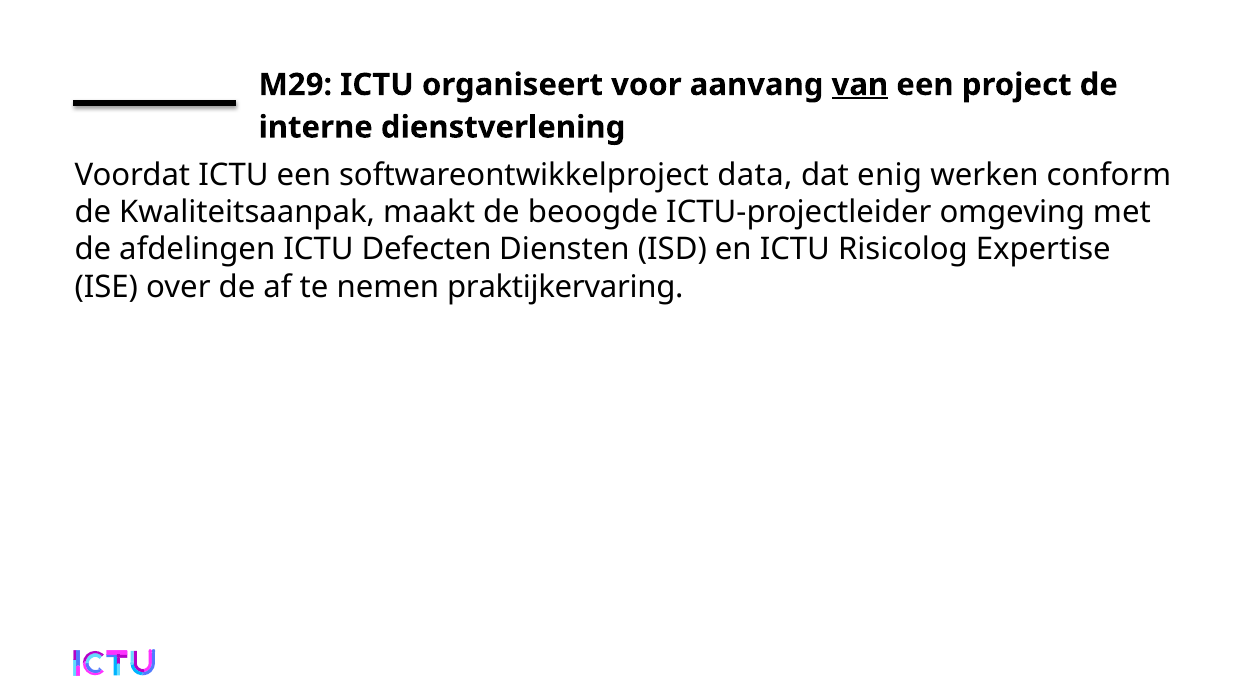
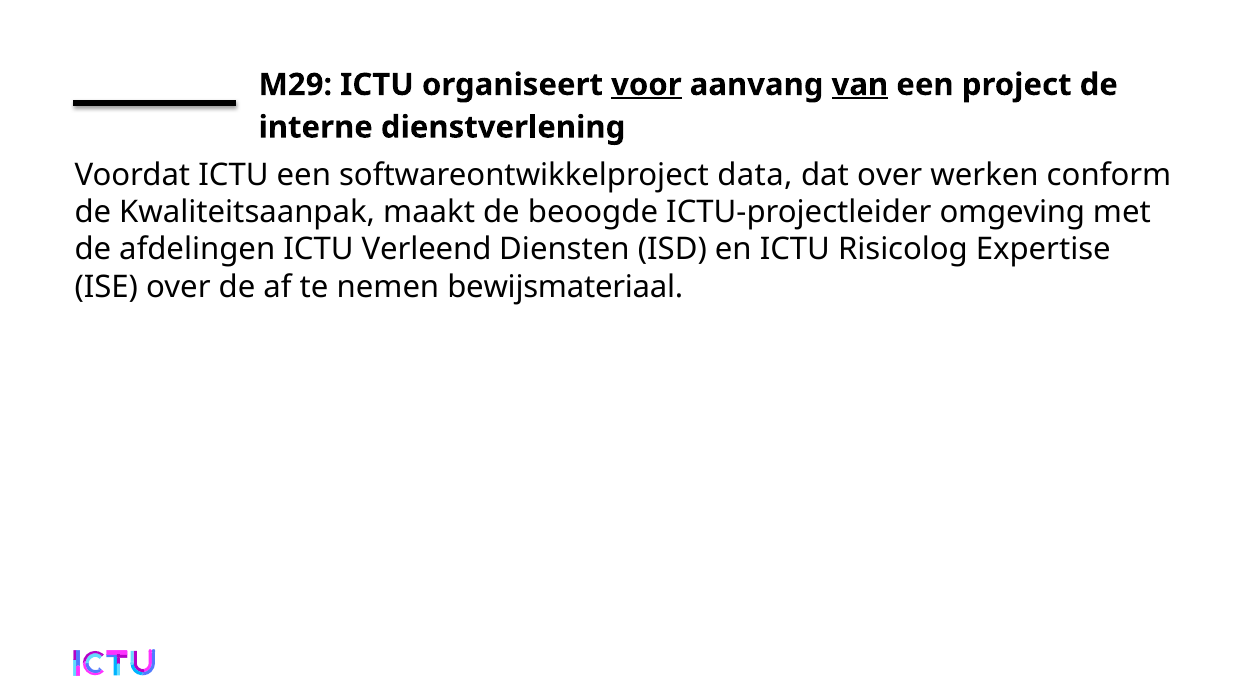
voor underline: none -> present
dat enig: enig -> over
Defecten: Defecten -> Verleend
praktijkervaring: praktijkervaring -> bewijsmateriaal
